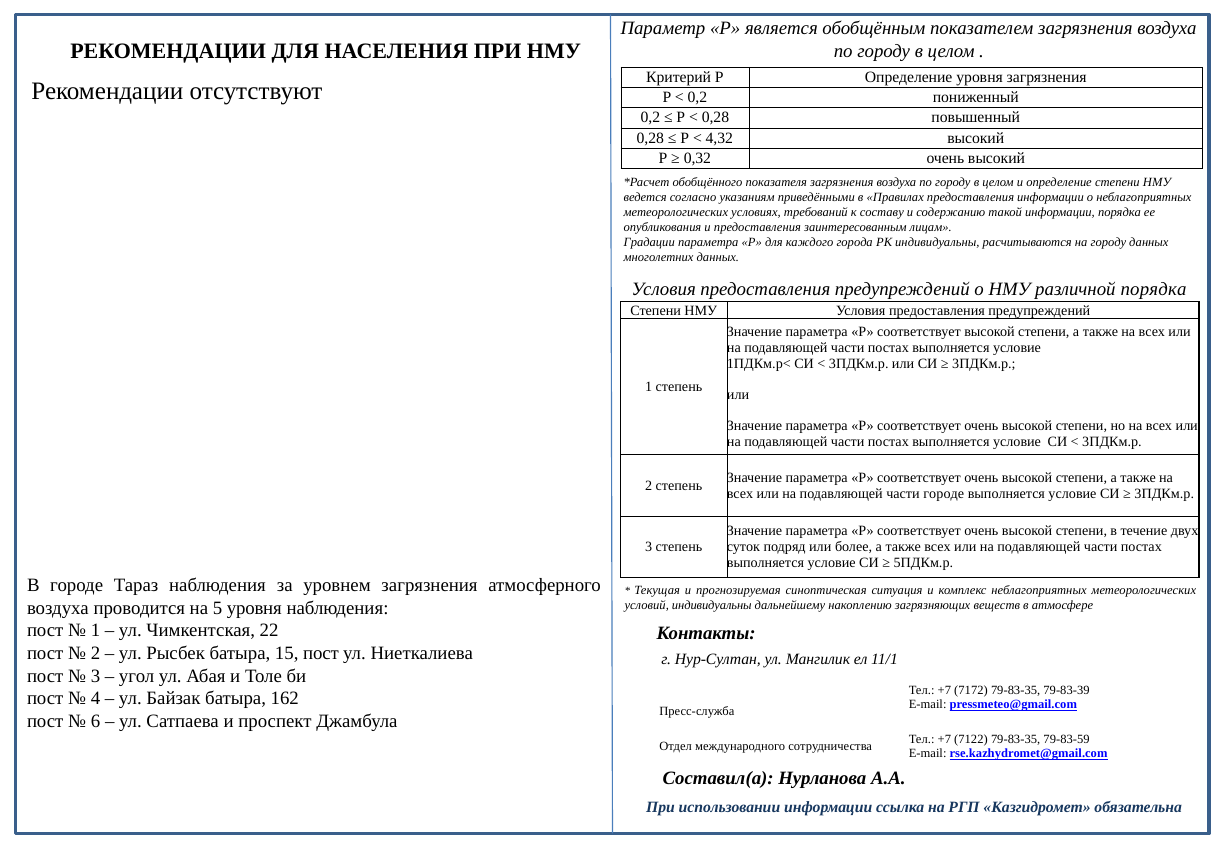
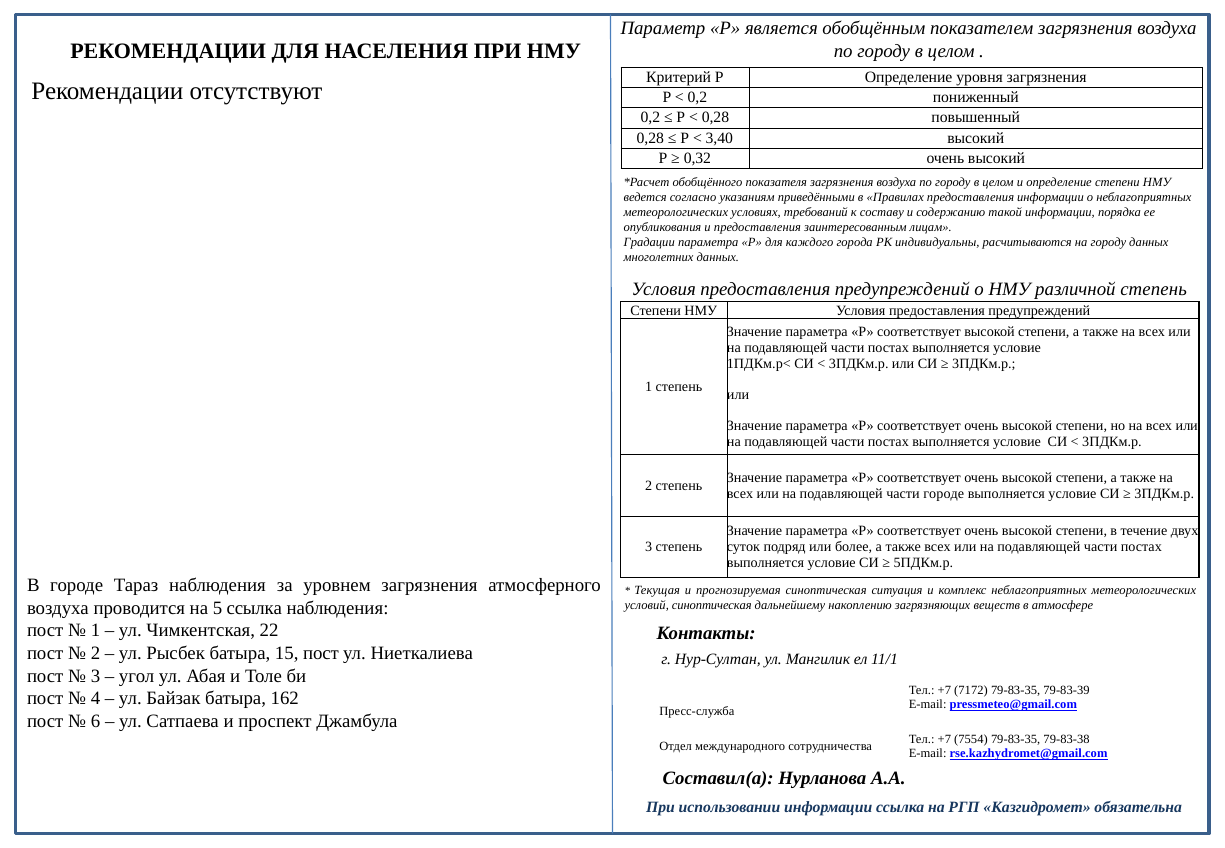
4,32: 4,32 -> 3,40
различной порядка: порядка -> степень
5 уровня: уровня -> ссылка
условий индивидуальны: индивидуальны -> синоптическая
7122: 7122 -> 7554
79-83-59: 79-83-59 -> 79-83-38
